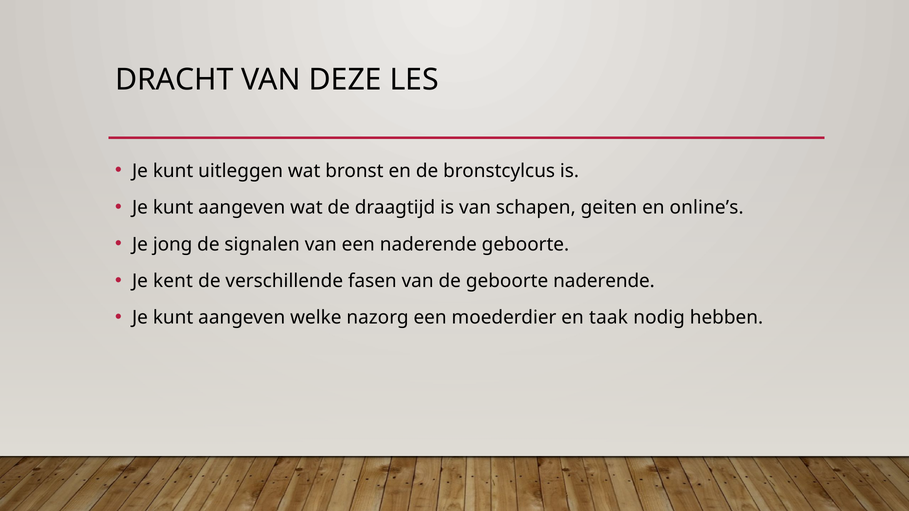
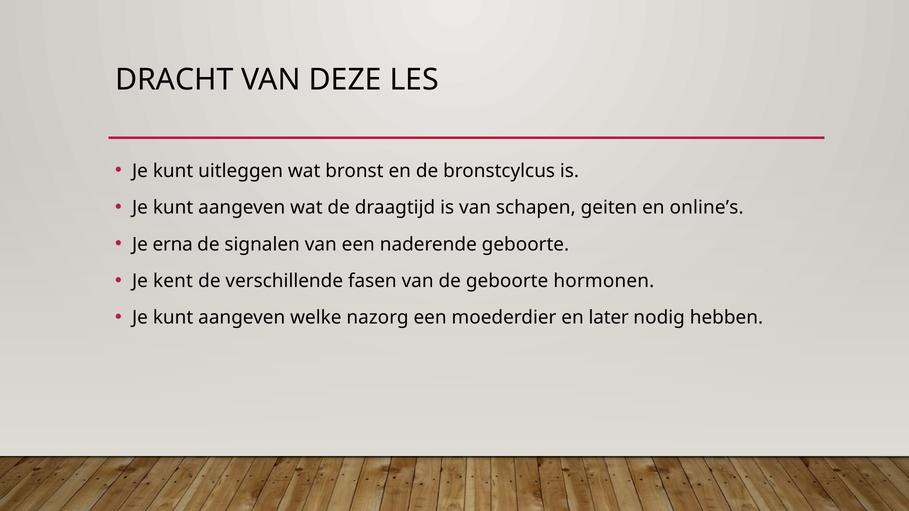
jong: jong -> erna
geboorte naderende: naderende -> hormonen
taak: taak -> later
